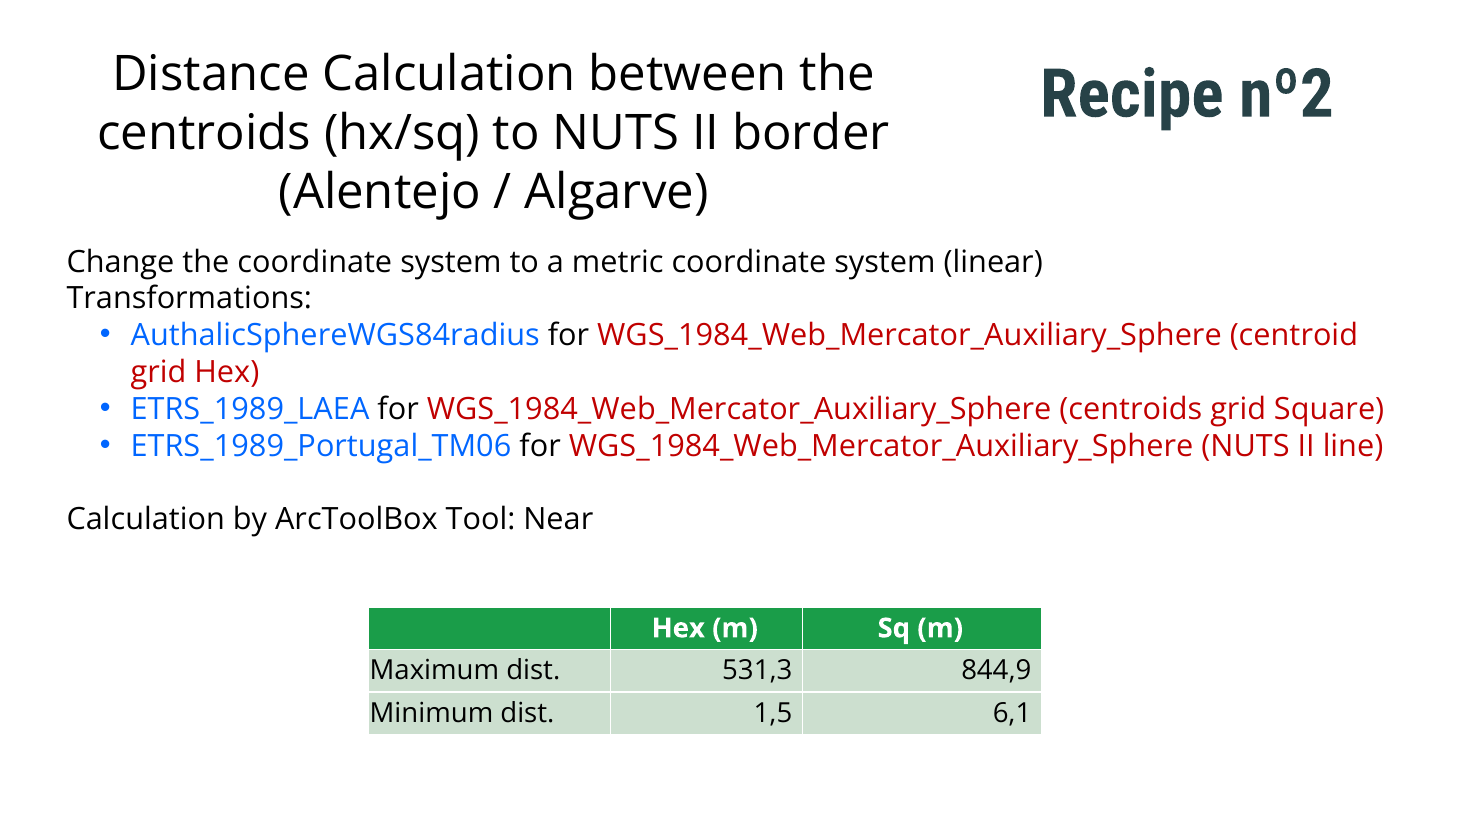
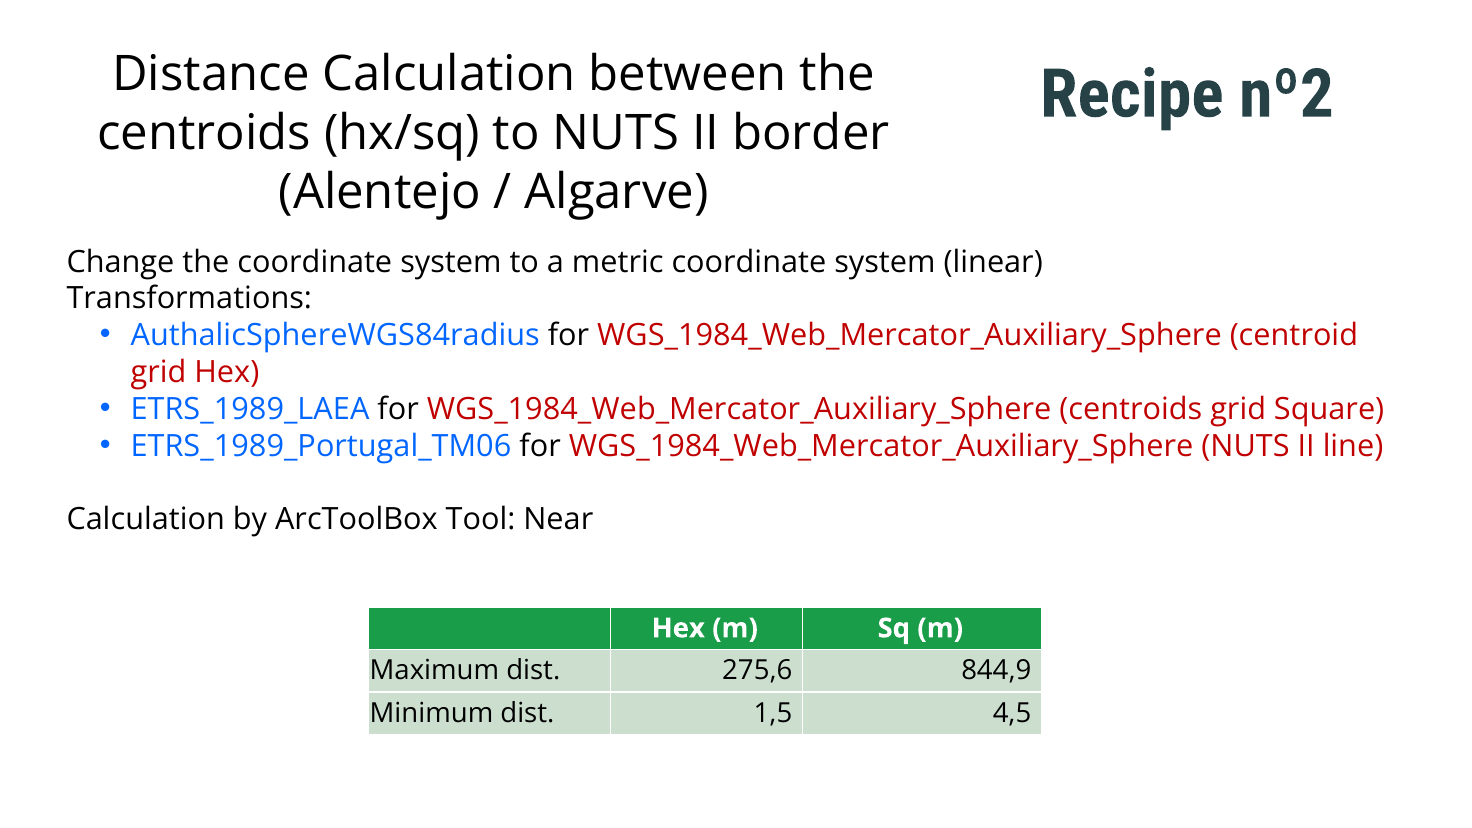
531,3: 531,3 -> 275,6
6,1: 6,1 -> 4,5
